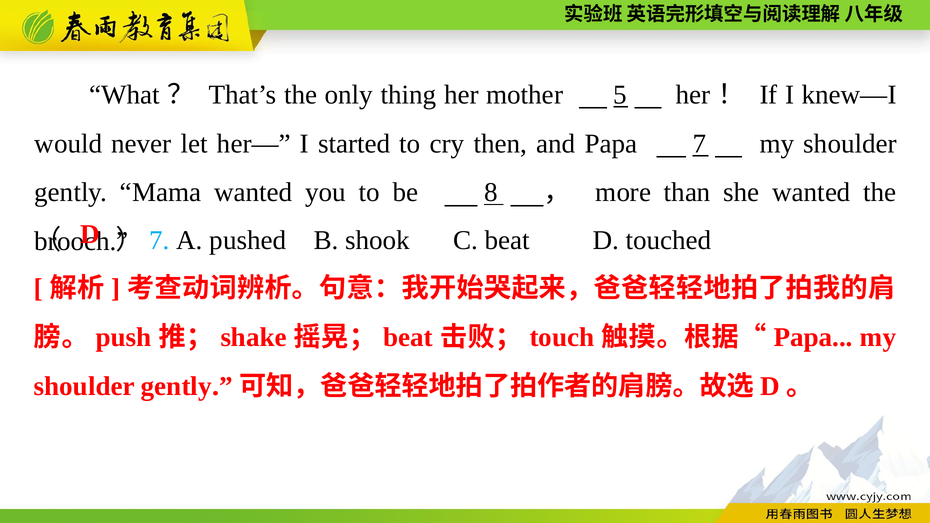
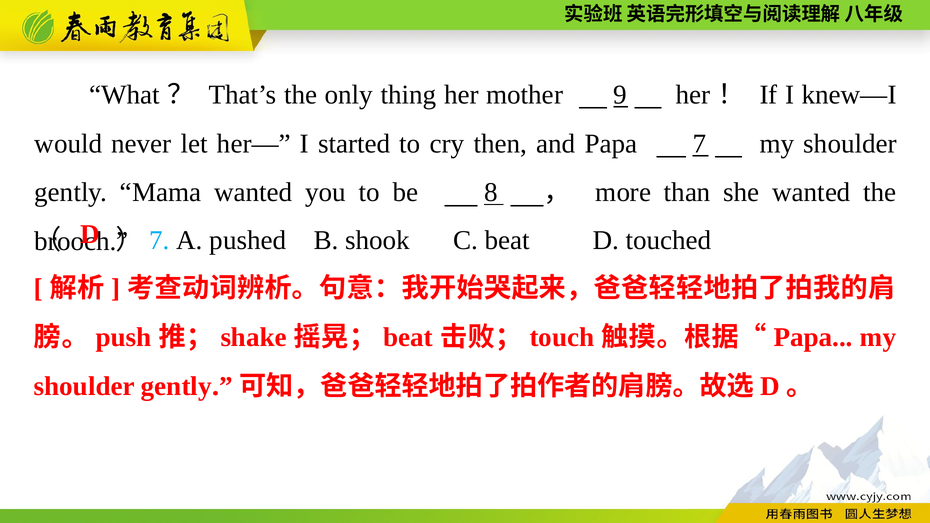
5: 5 -> 9
